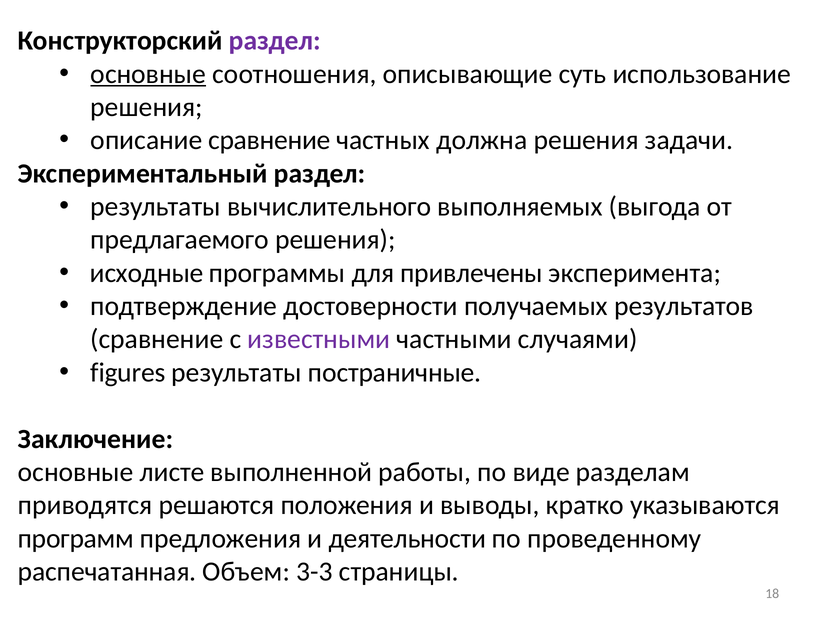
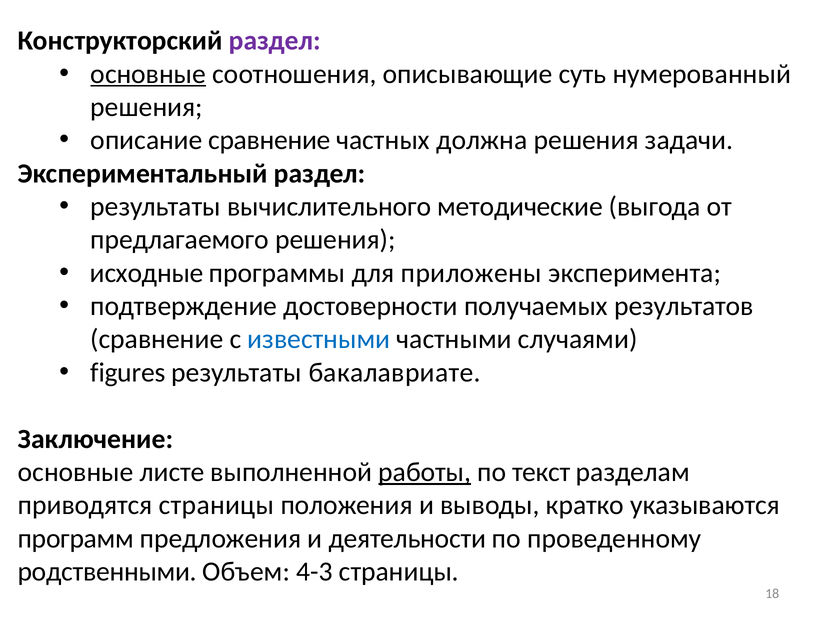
использование: использование -> нумерованный
выполняемых: выполняемых -> методические
привлечены: привлечены -> приложены
известными colour: purple -> blue
постраничные: постраничные -> бакалавриате
работы underline: none -> present
виде: виде -> текст
приводятся решаются: решаются -> страницы
распечатанная: распечатанная -> родственными
3-3: 3-3 -> 4-3
